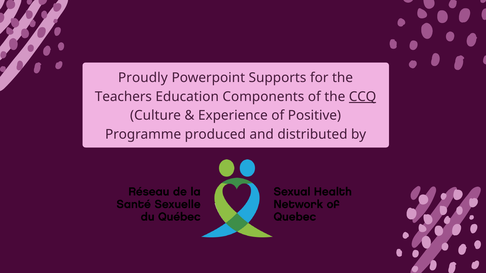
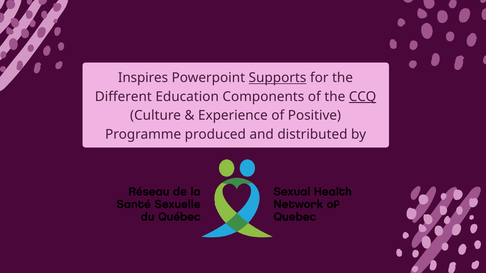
Proudly: Proudly -> Inspires
Supports underline: none -> present
Teachers: Teachers -> Different
